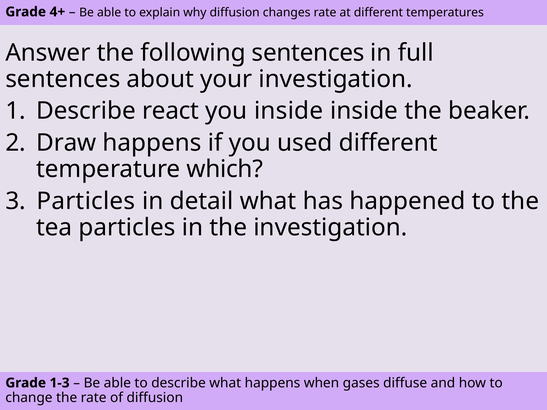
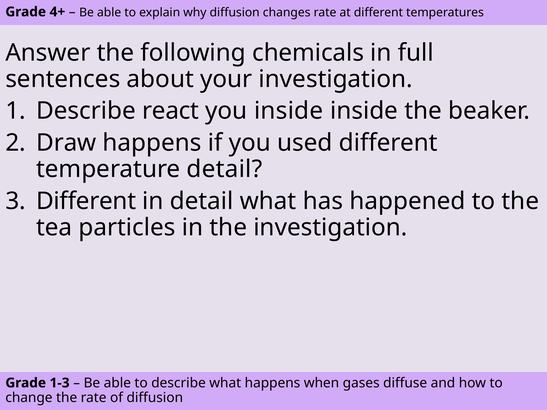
following sentences: sentences -> chemicals
temperature which: which -> detail
Particles at (86, 201): Particles -> Different
